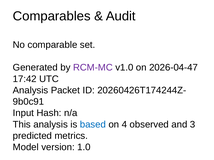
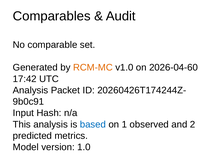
RCM-MC colour: purple -> orange
2026-04-47: 2026-04-47 -> 2026-04-60
4: 4 -> 1
3: 3 -> 2
